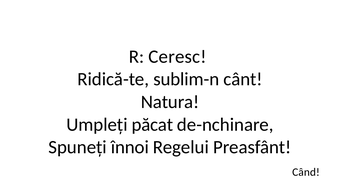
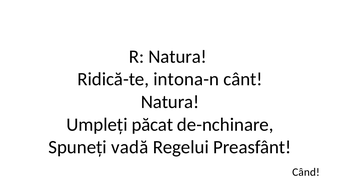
R Ceresc: Ceresc -> Natura
sublim-n: sublim-n -> intona-n
înnoi: înnoi -> vadă
